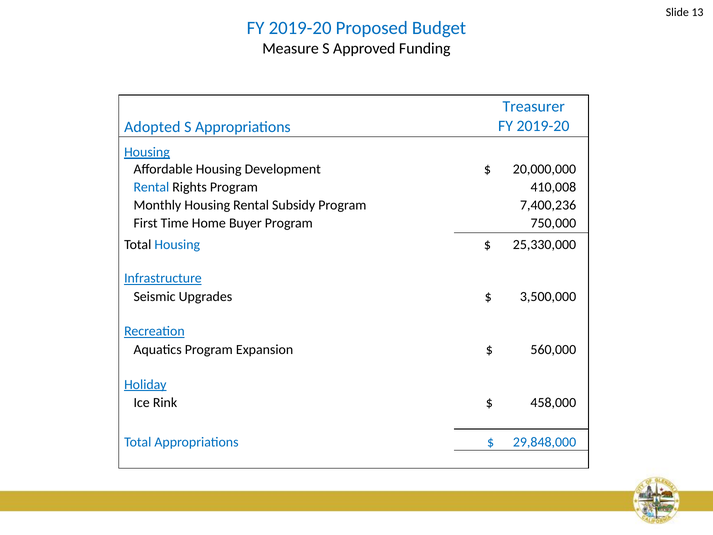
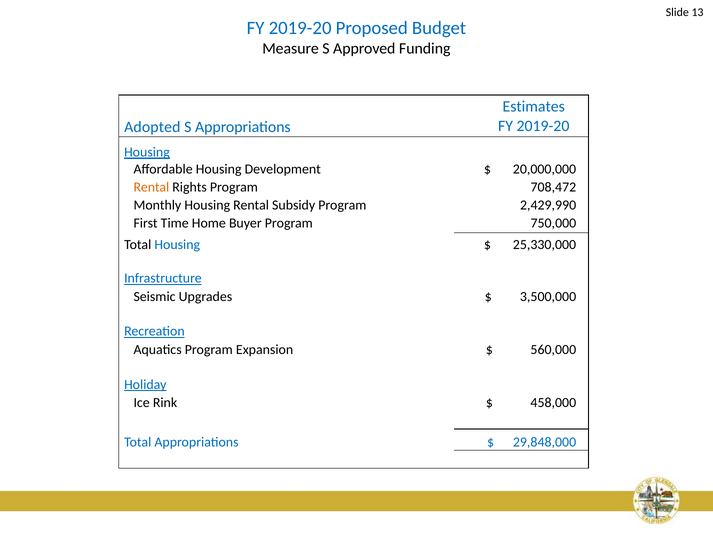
Treasurer: Treasurer -> Estimates
Rental at (151, 187) colour: blue -> orange
410,008: 410,008 -> 708,472
7,400,236: 7,400,236 -> 2,429,990
